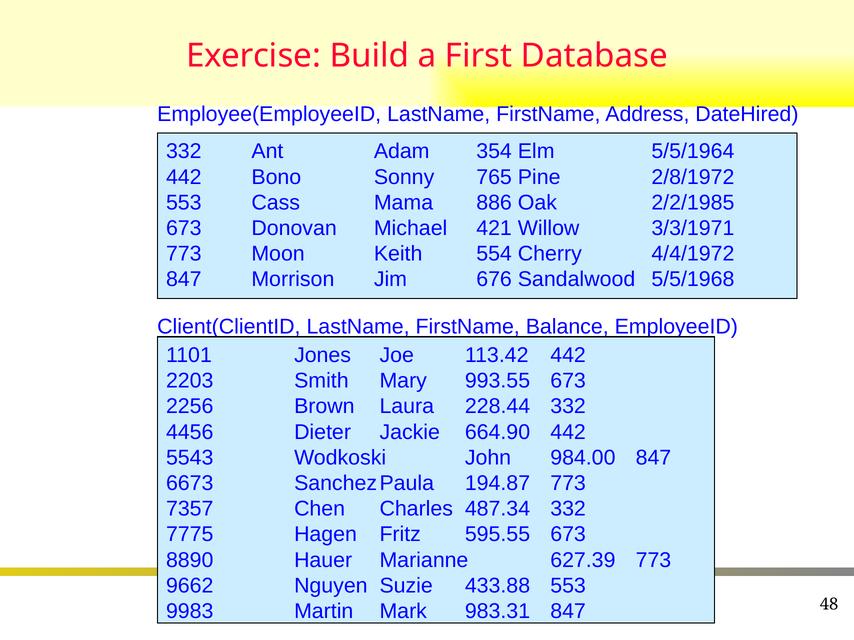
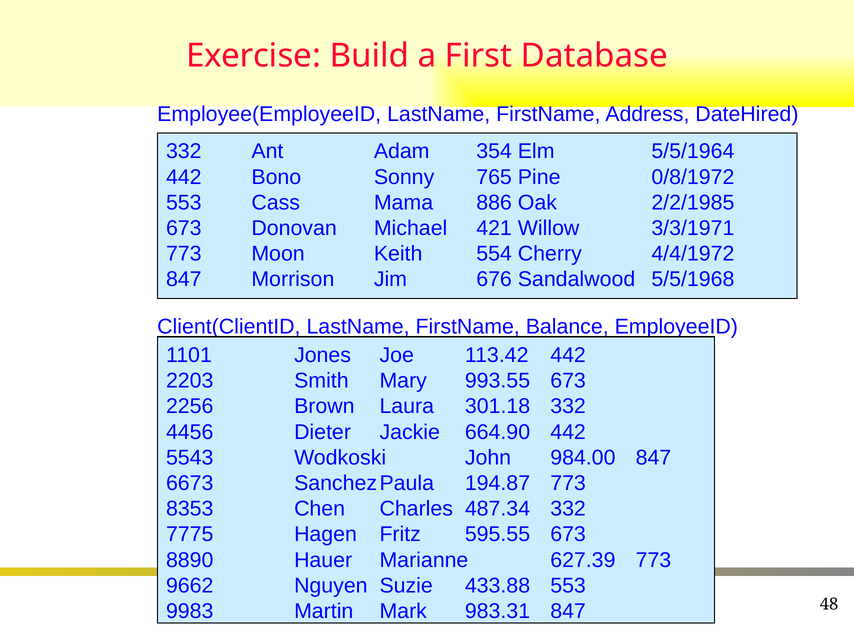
2/8/1972: 2/8/1972 -> 0/8/1972
228.44: 228.44 -> 301.18
7357: 7357 -> 8353
